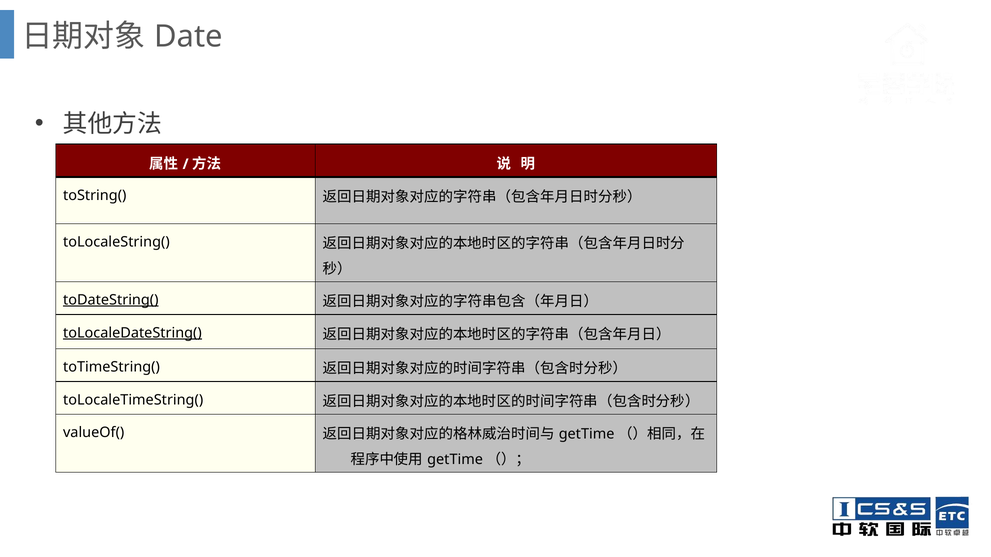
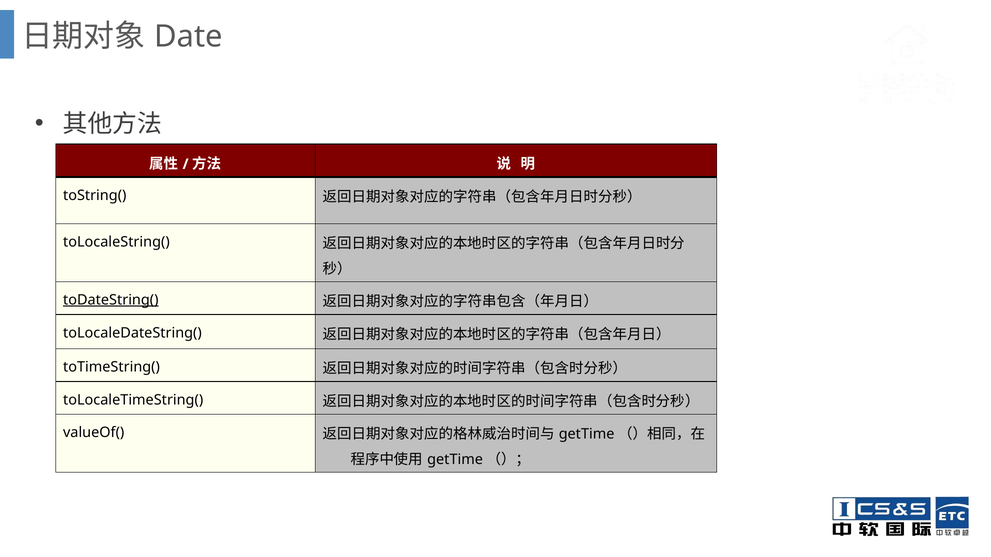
toLocaleDateString( underline: present -> none
